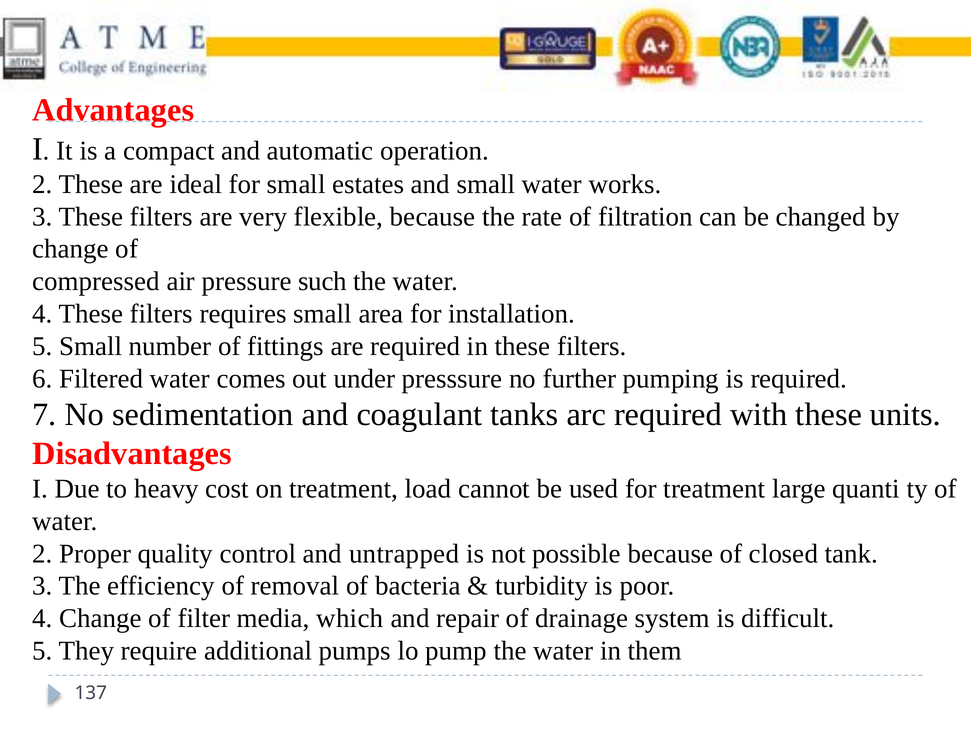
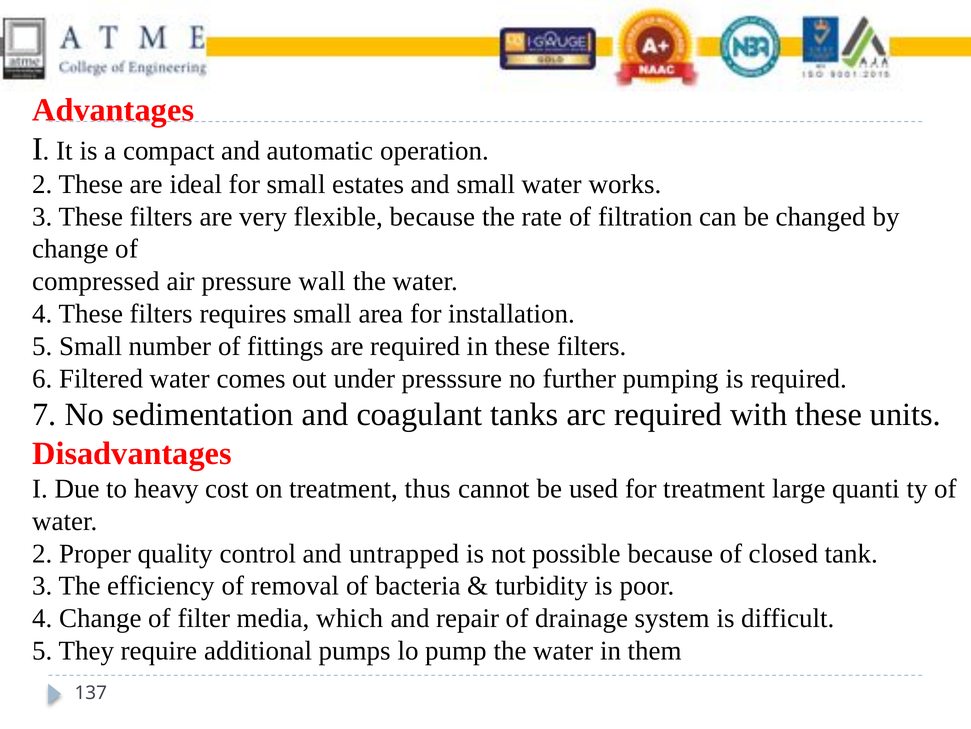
such: such -> wall
load: load -> thus
